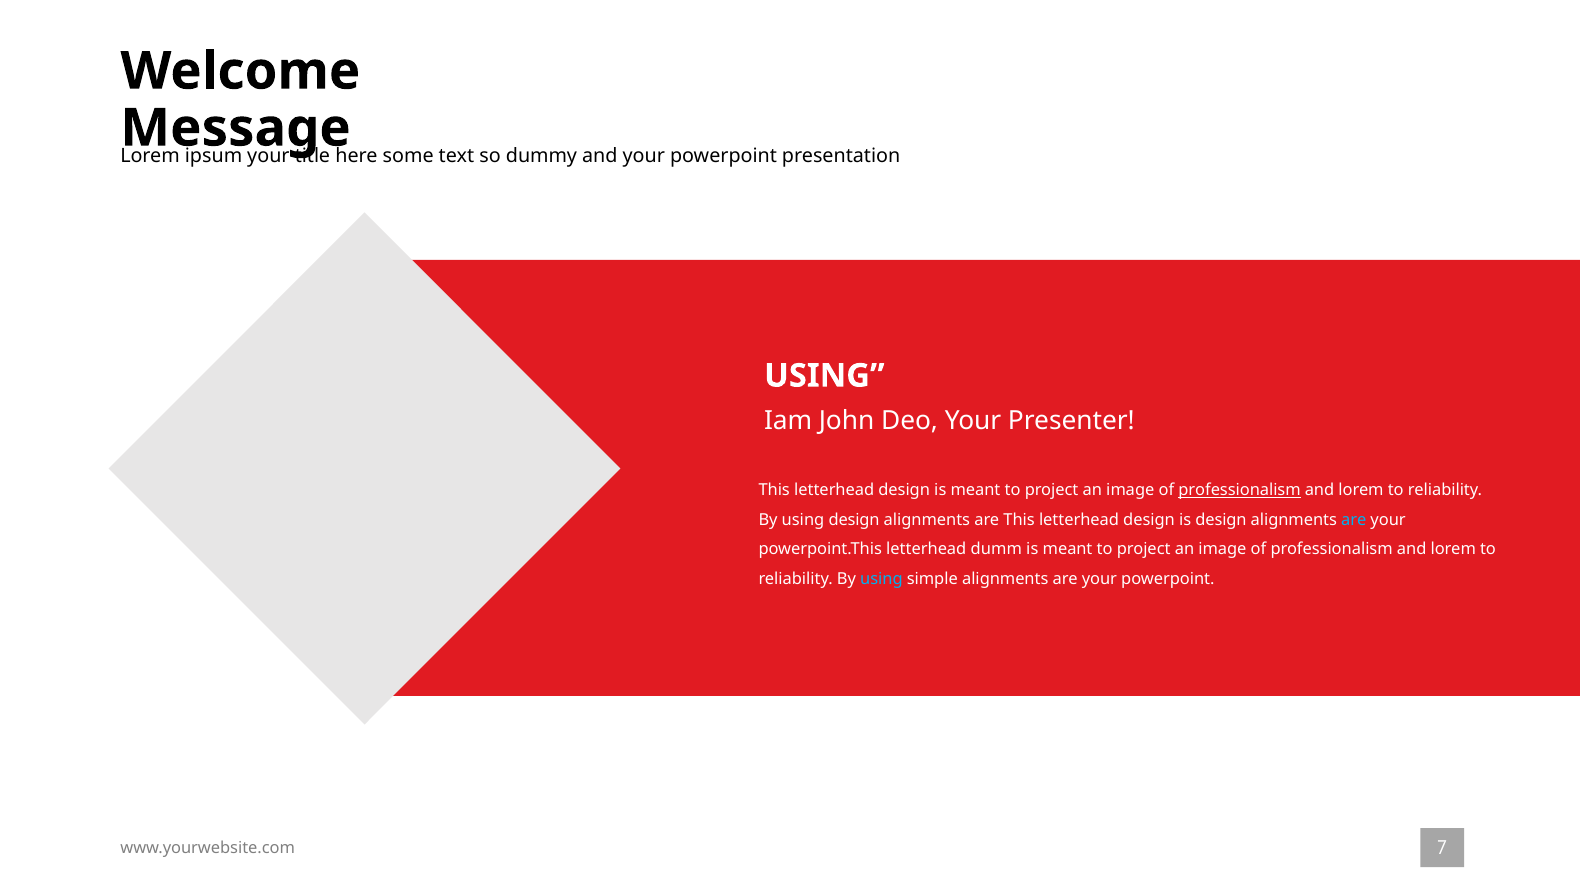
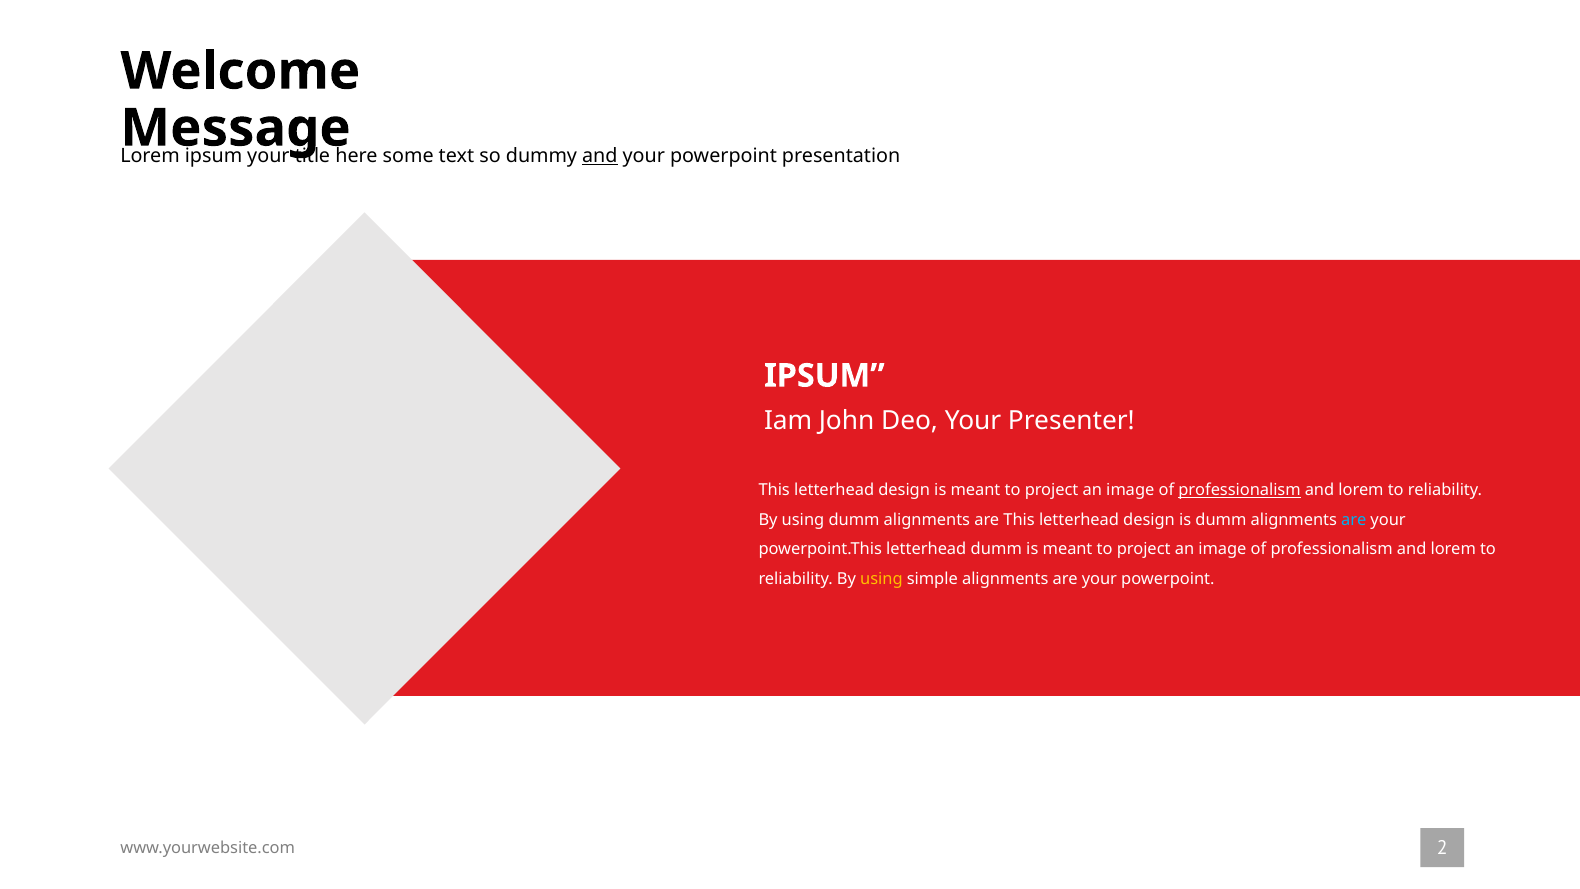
and at (600, 156) underline: none -> present
USING at (824, 376): USING -> IPSUM
using design: design -> dumm
is design: design -> dumm
using at (881, 579) colour: light blue -> yellow
7: 7 -> 2
